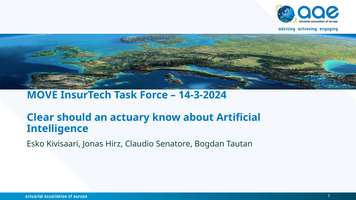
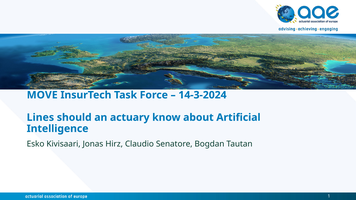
Clear: Clear -> Lines
